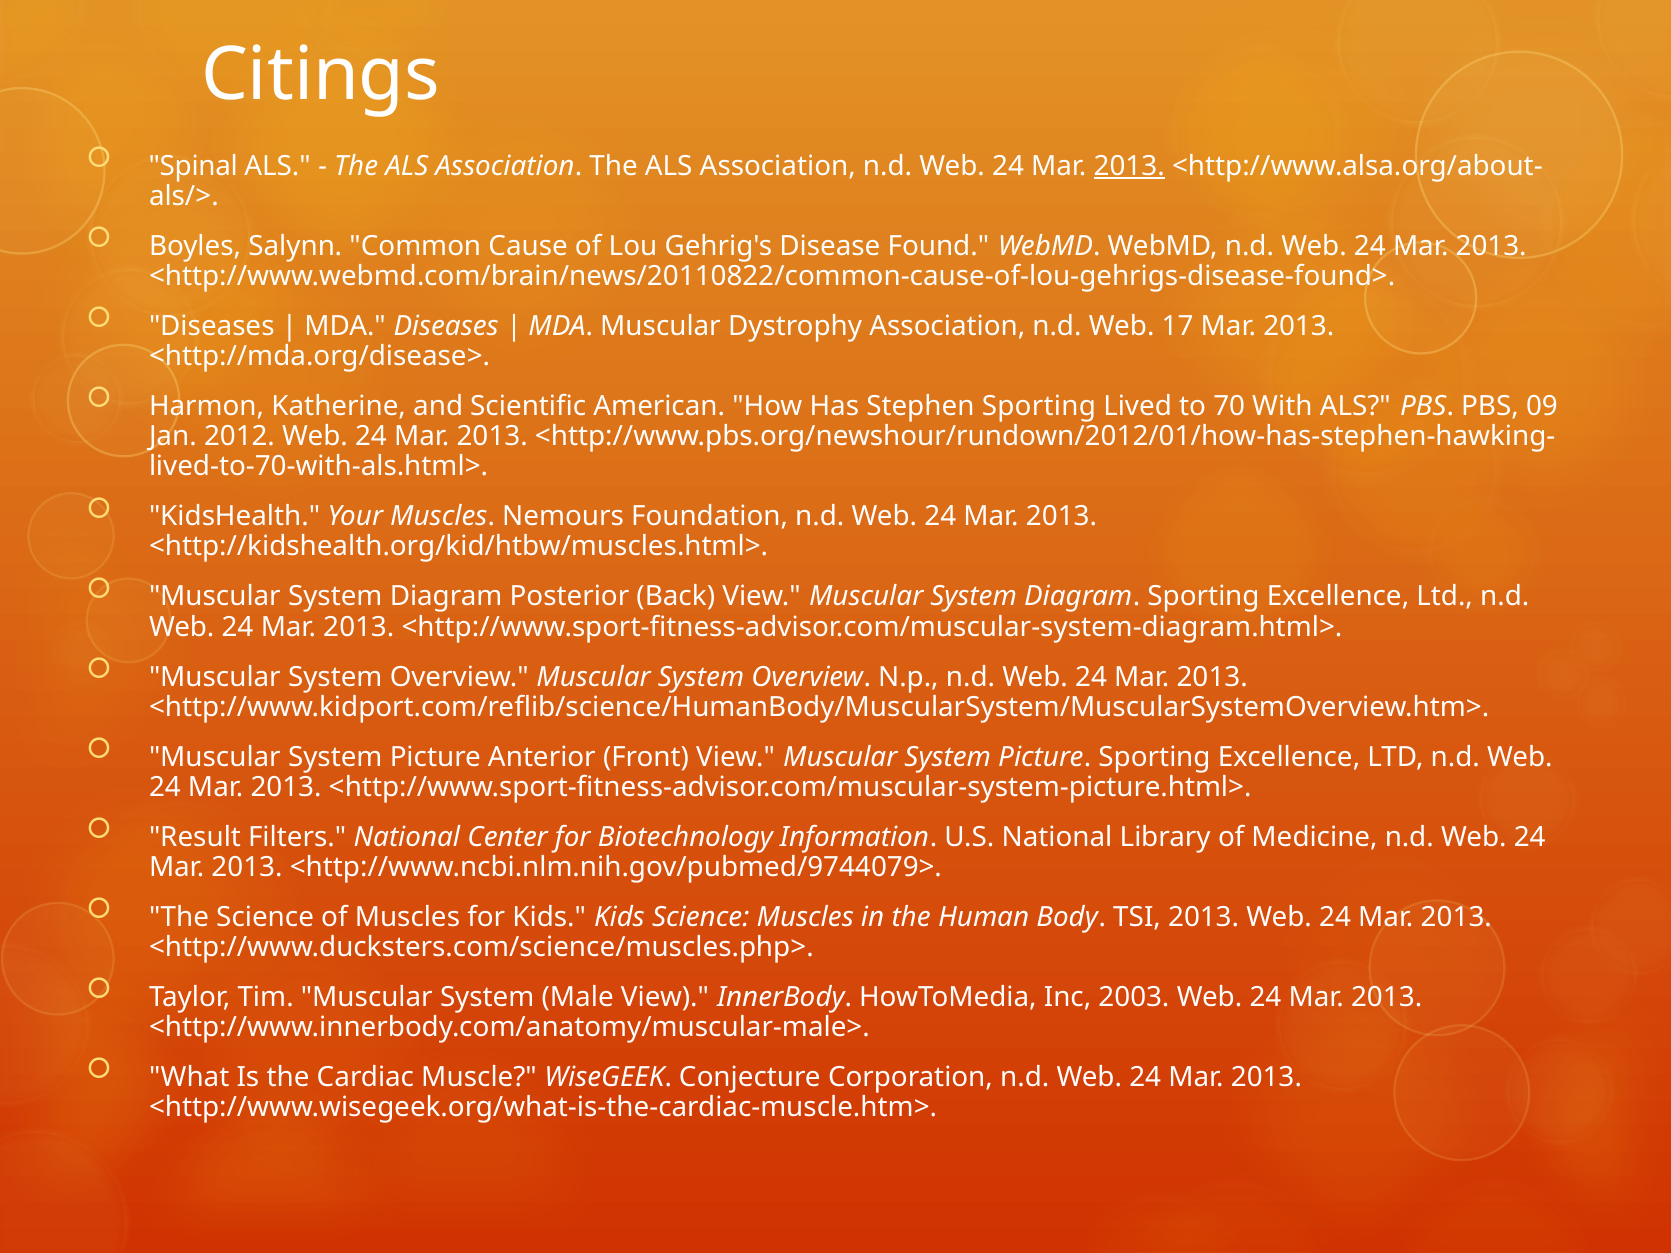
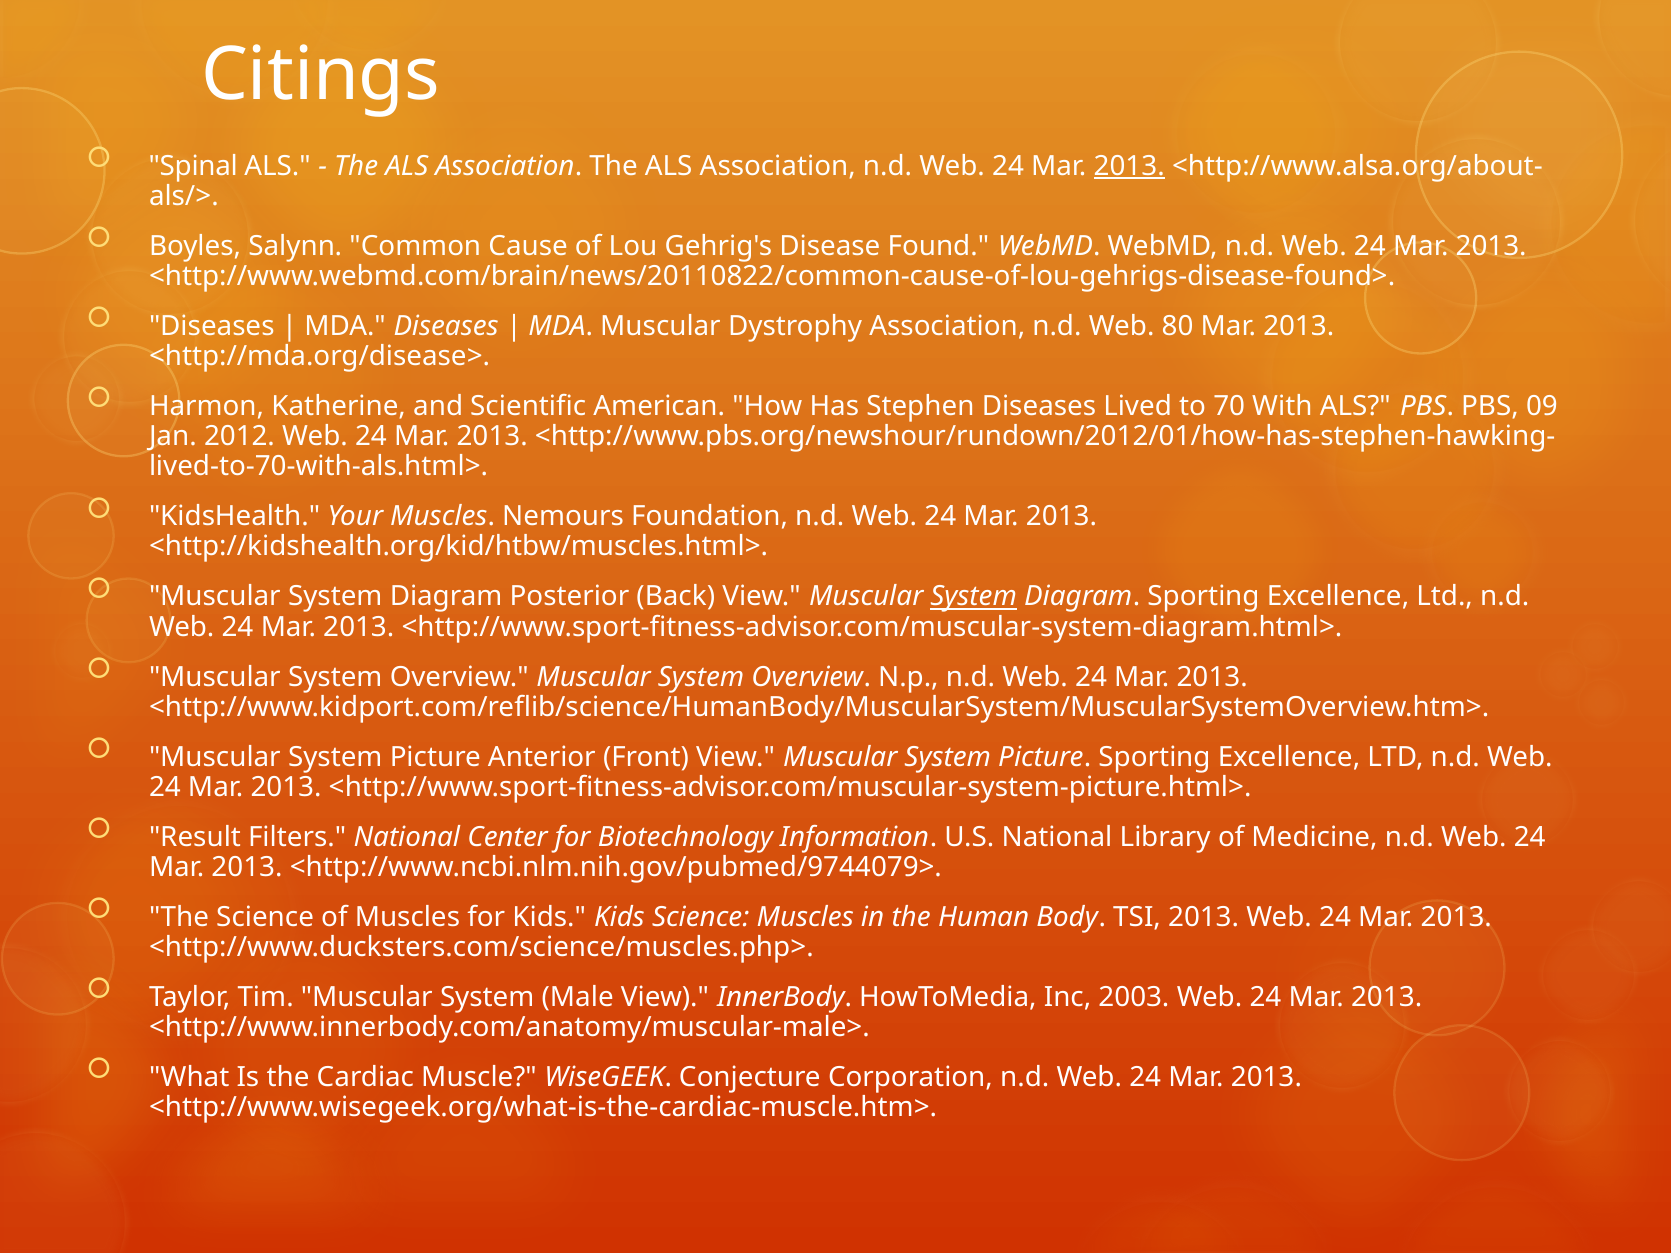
17: 17 -> 80
Stephen Sporting: Sporting -> Diseases
System at (974, 597) underline: none -> present
